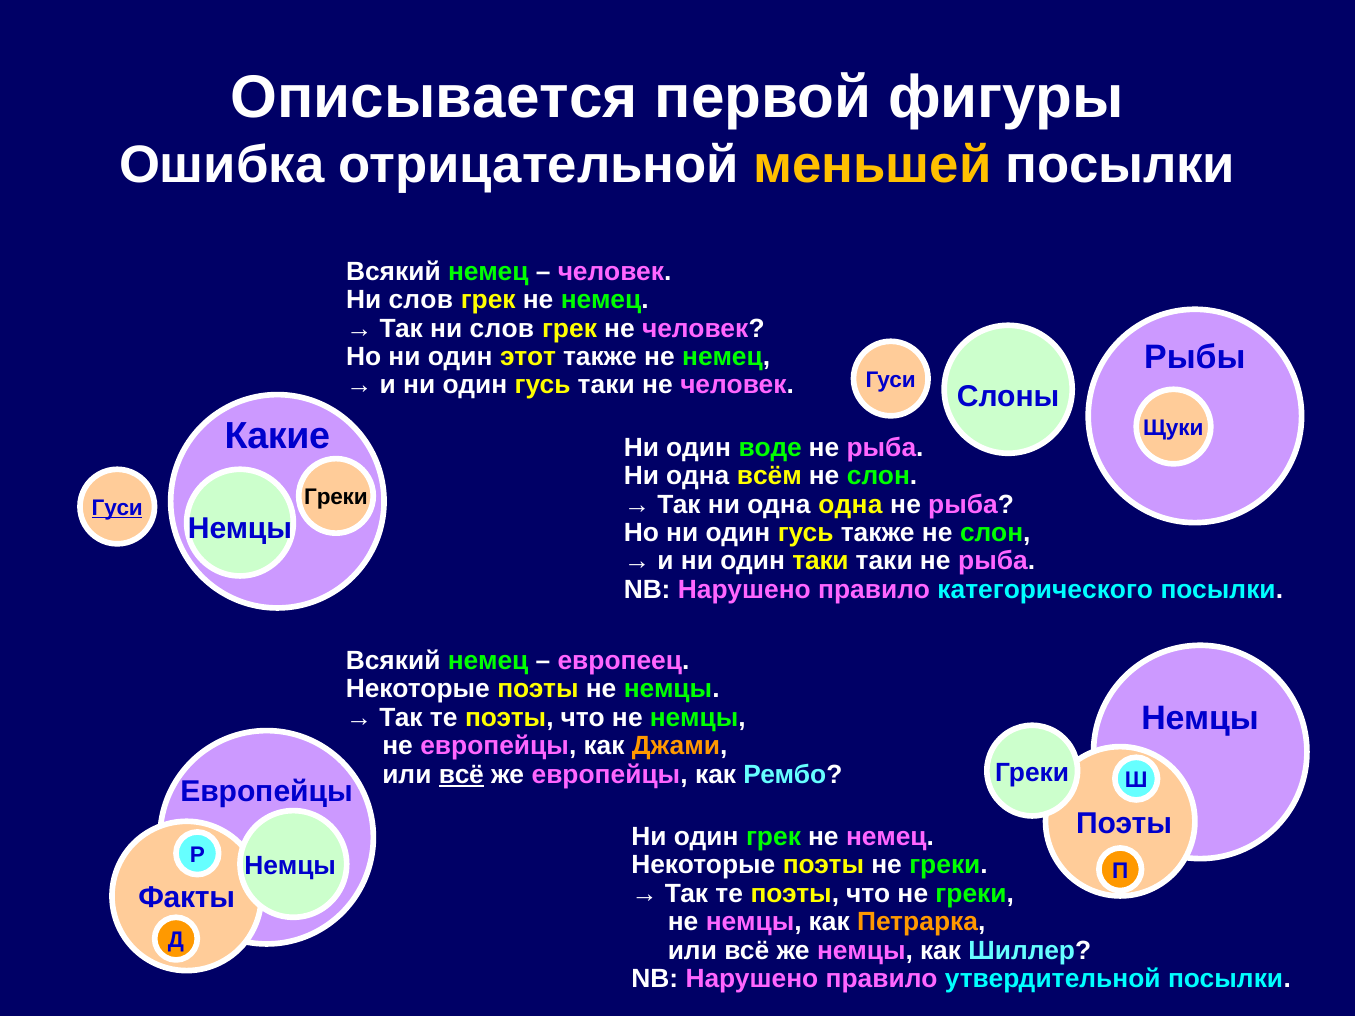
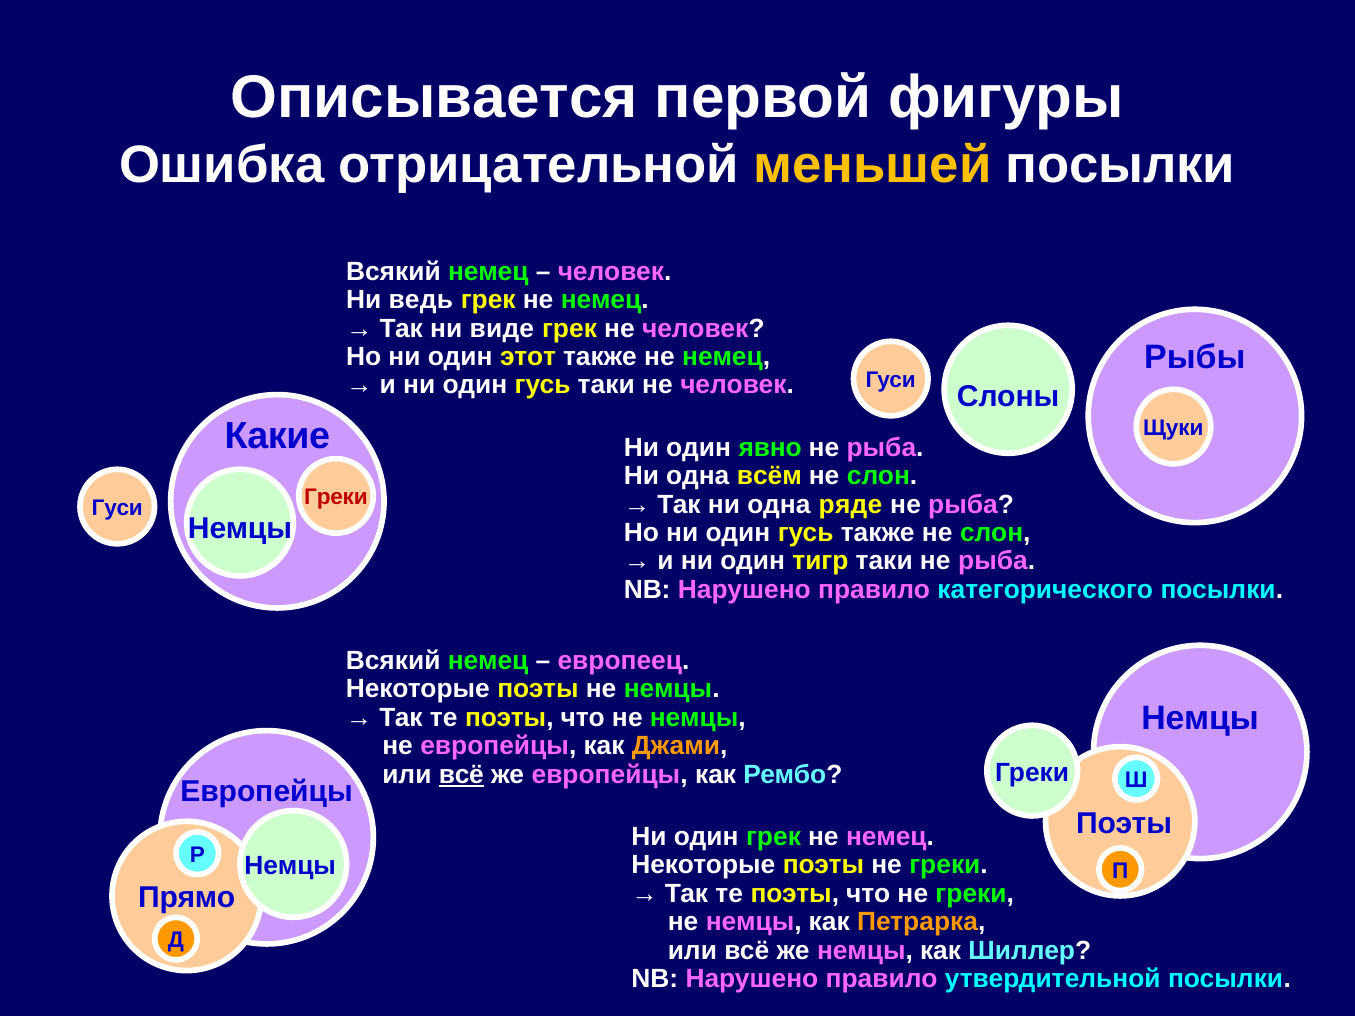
слов at (421, 300): слов -> ведь
Так ни слов: слов -> виде
воде: воде -> явно
Греки at (336, 498) colour: black -> red
одна одна: одна -> ряде
Гуси at (117, 508) underline: present -> none
один таки: таки -> тигр
Факты: Факты -> Прямо
